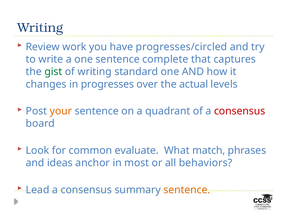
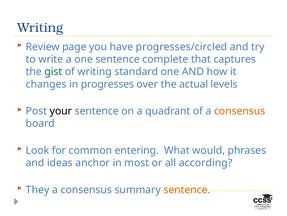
work: work -> page
your colour: orange -> black
consensus at (240, 111) colour: red -> orange
evaluate: evaluate -> entering
match: match -> would
behaviors: behaviors -> according
Lead: Lead -> They
